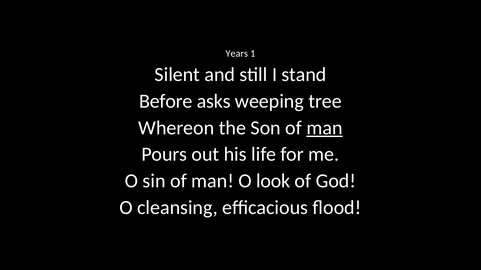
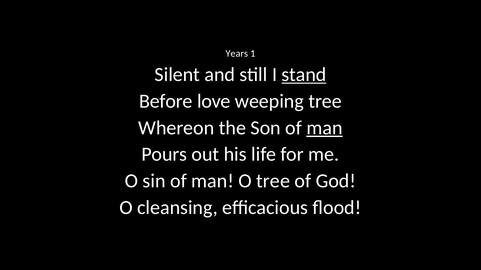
stand underline: none -> present
asks: asks -> love
O look: look -> tree
